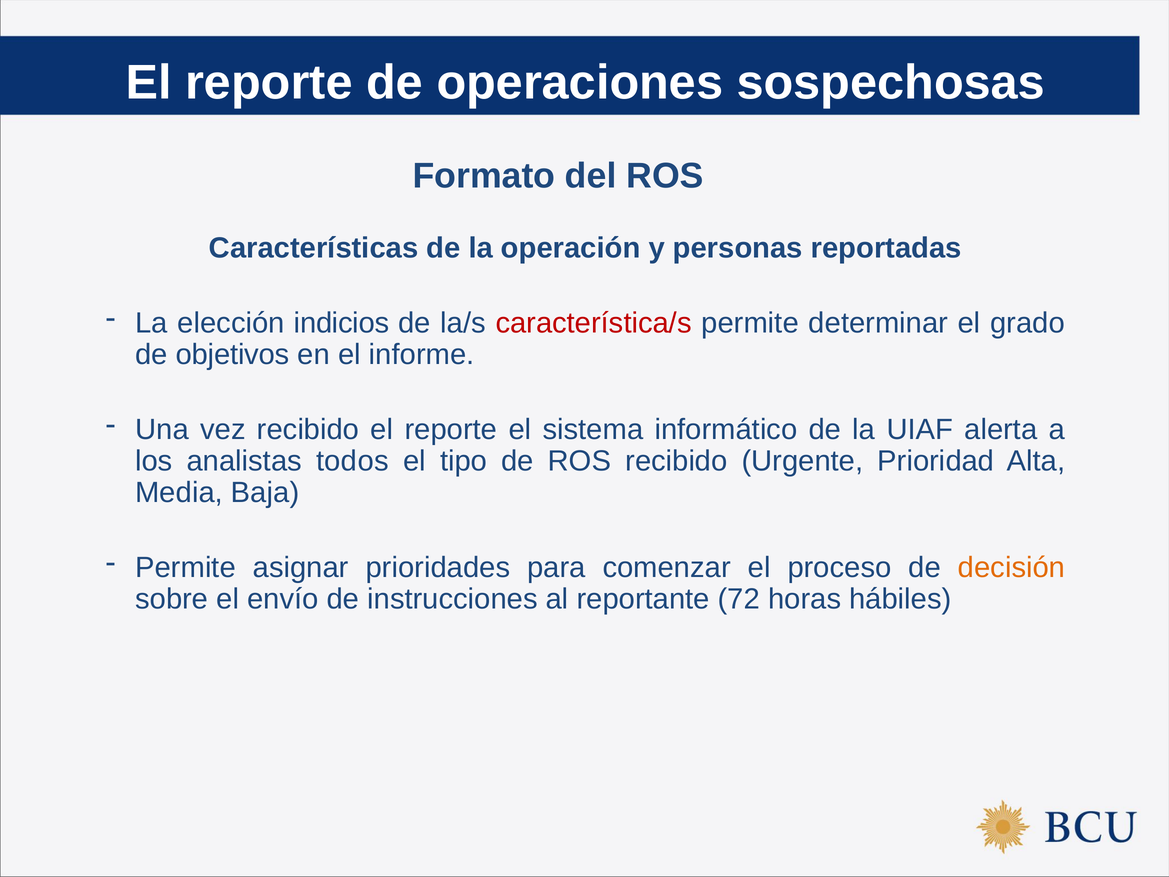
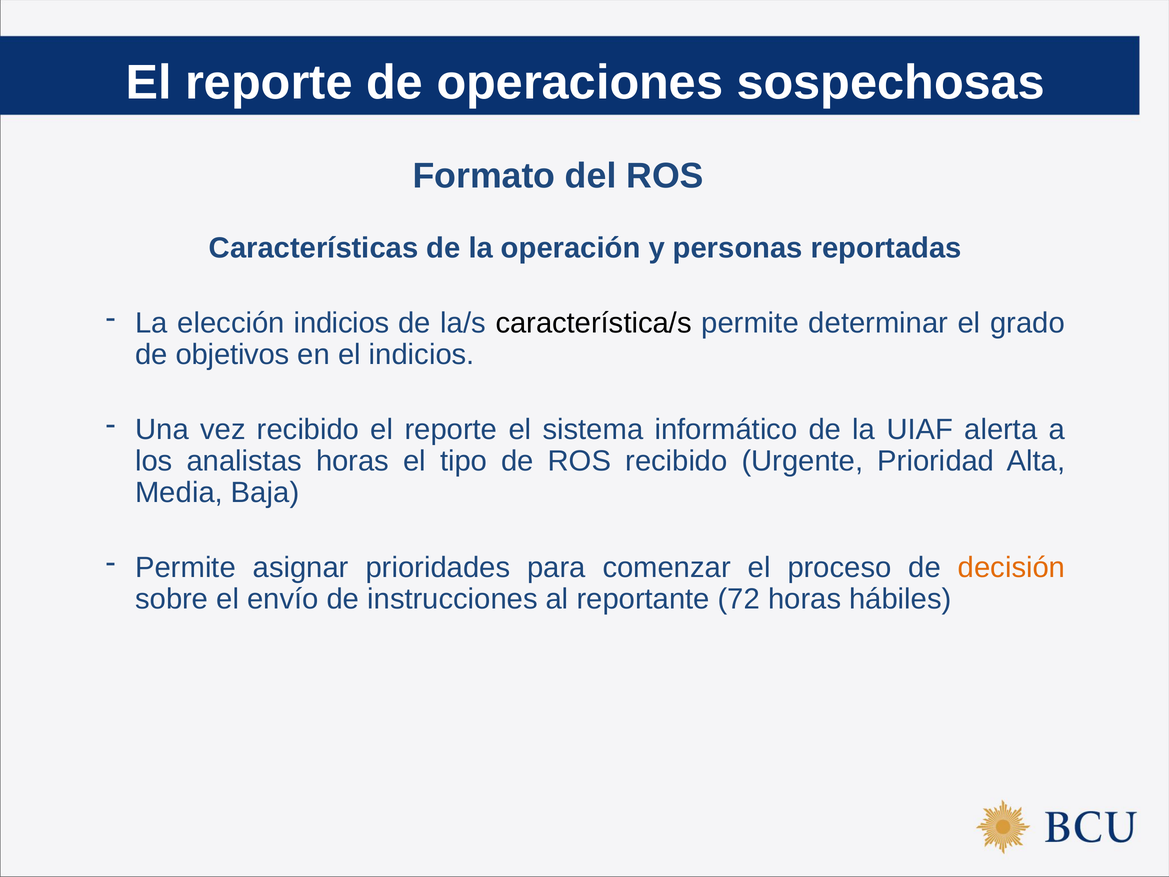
característica/s colour: red -> black
el informe: informe -> indicios
analistas todos: todos -> horas
